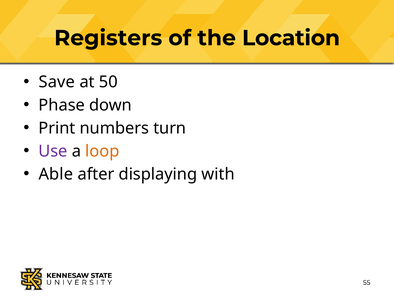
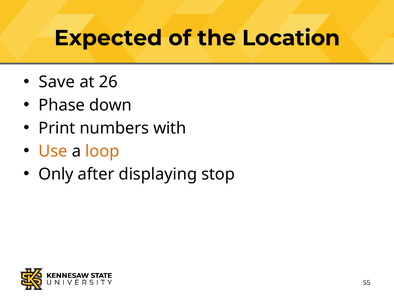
Registers: Registers -> Expected
50: 50 -> 26
turn: turn -> with
Use colour: purple -> orange
Able: Able -> Only
with: with -> stop
